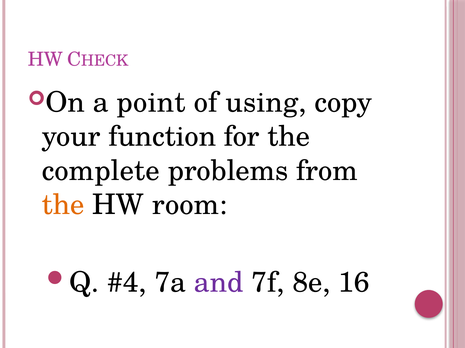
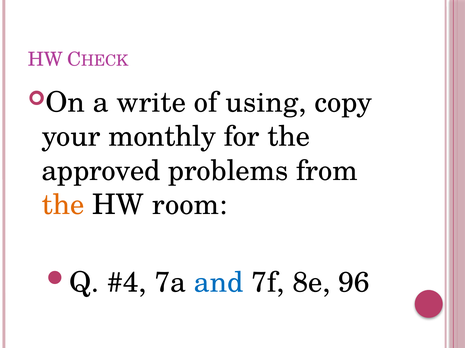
point: point -> write
function: function -> monthly
complete: complete -> approved
and colour: purple -> blue
16: 16 -> 96
